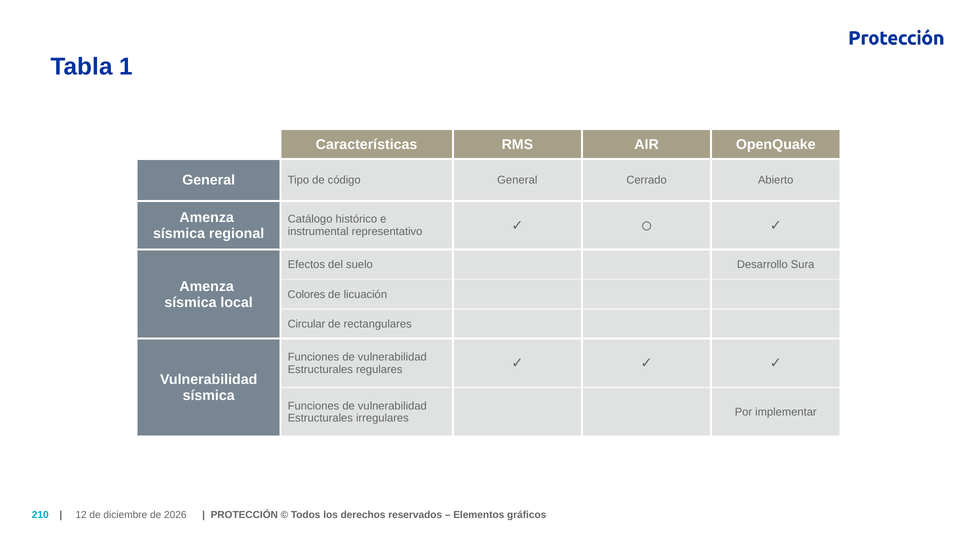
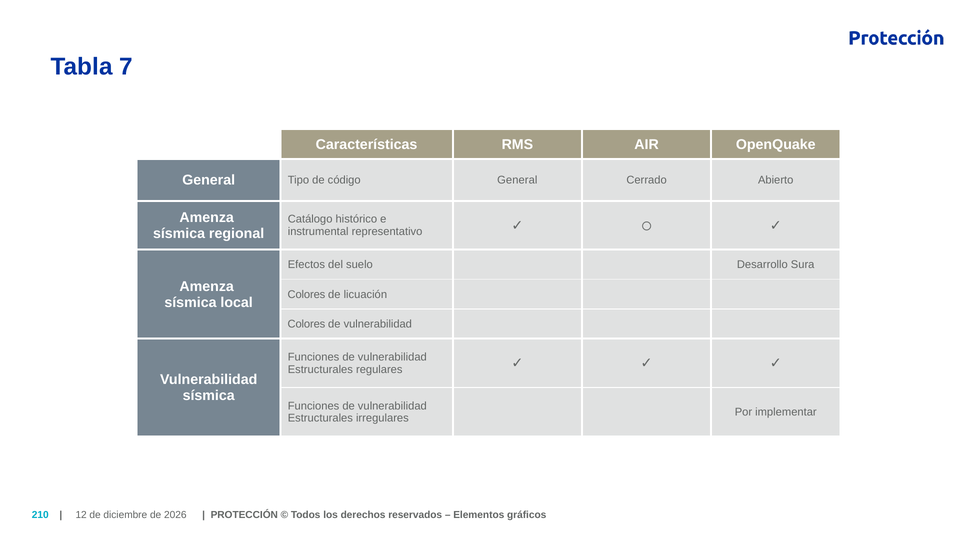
1: 1 -> 7
Circular at (306, 324): Circular -> Colores
rectangulares at (378, 324): rectangulares -> vulnerabilidad
